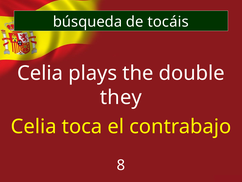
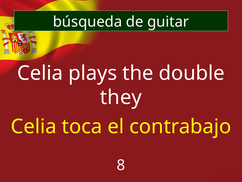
tocáis: tocáis -> guitar
